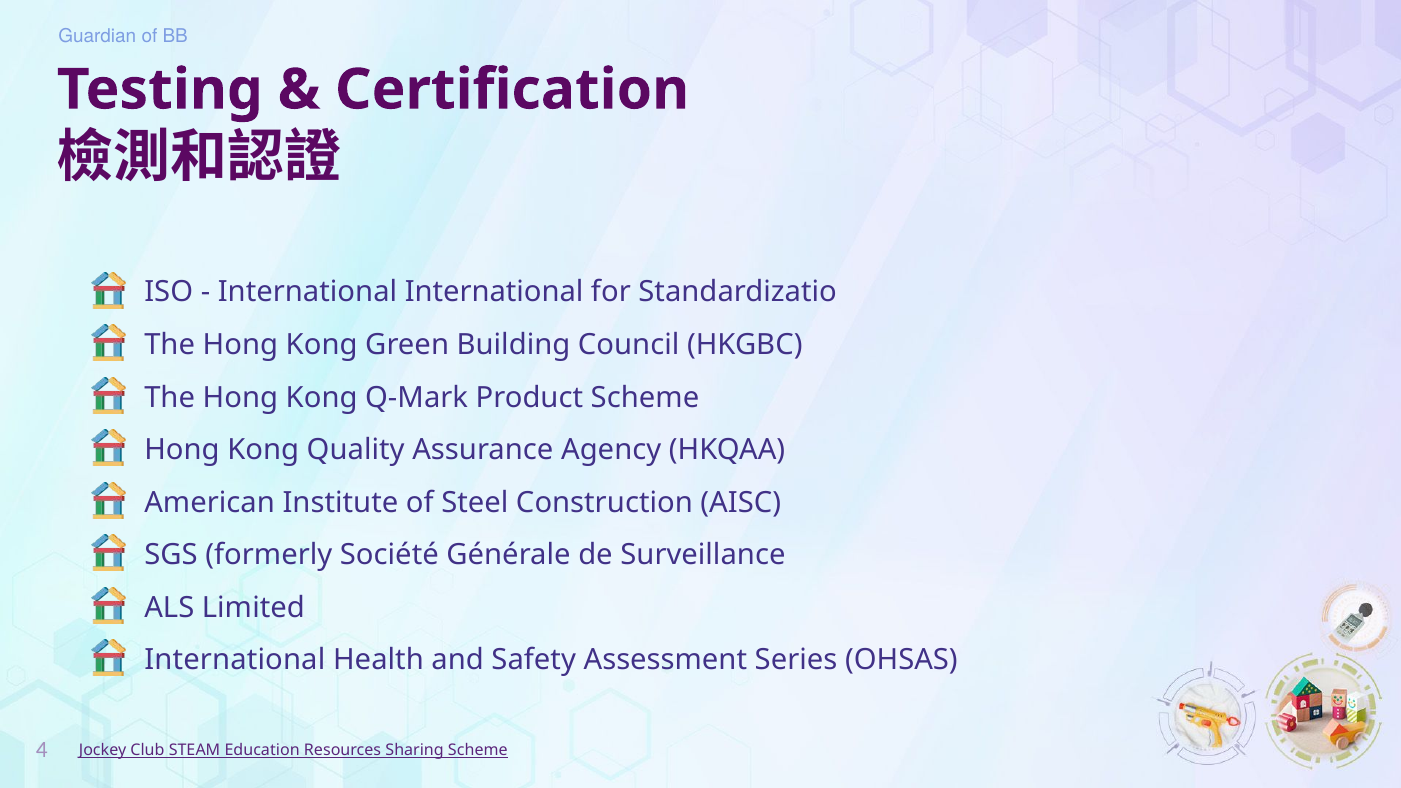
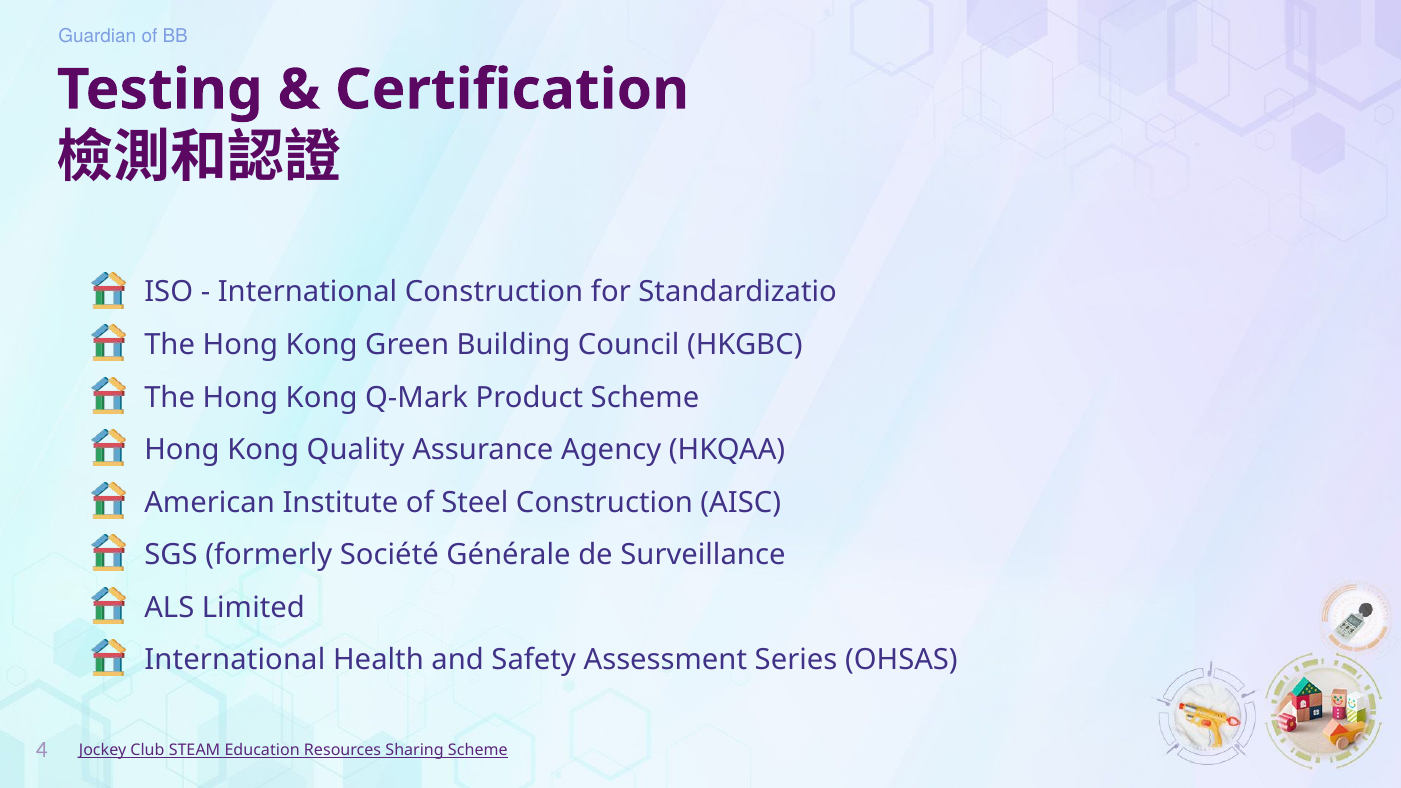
International International: International -> Construction
